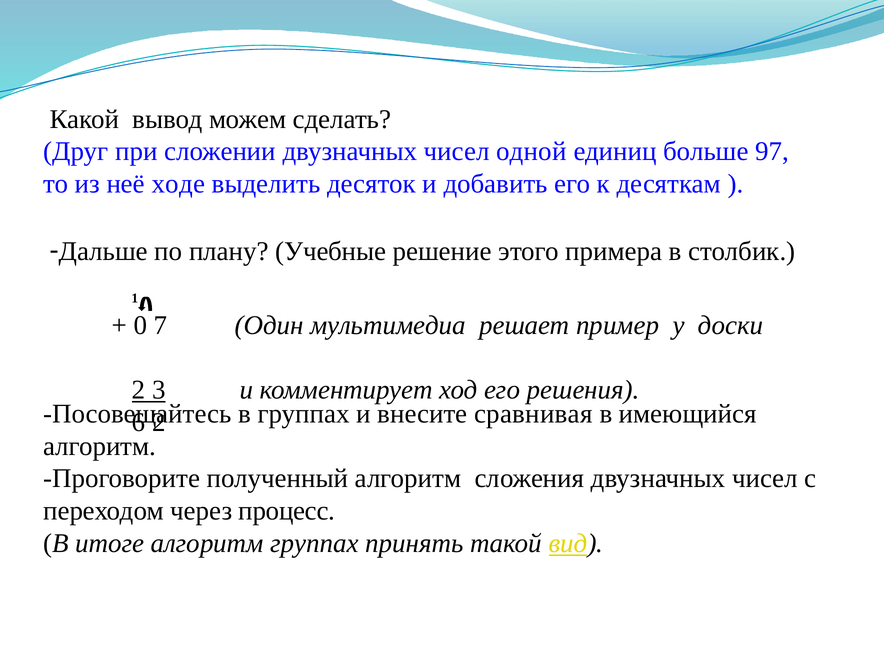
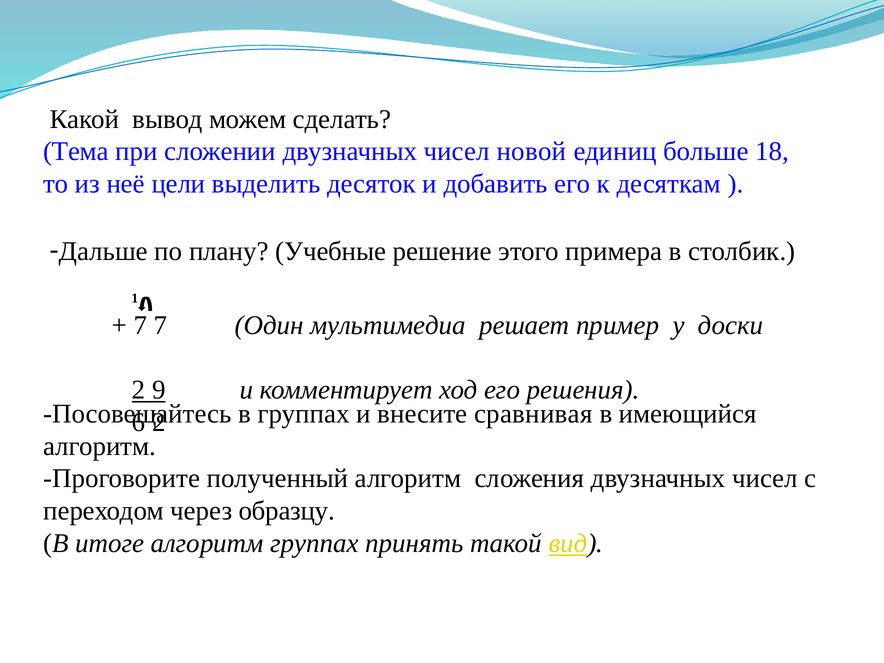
Друг: Друг -> Тема
одной: одной -> новой
97: 97 -> 18
ходе: ходе -> цели
0 at (140, 325): 0 -> 7
3: 3 -> 9
процесс: процесс -> образцу
